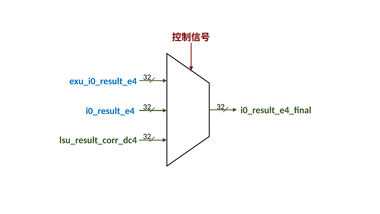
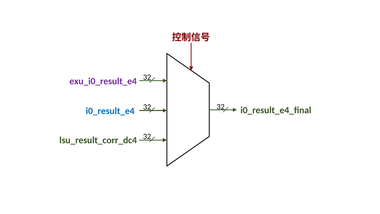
exu_i0_result_e4 colour: blue -> purple
